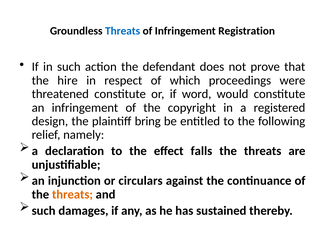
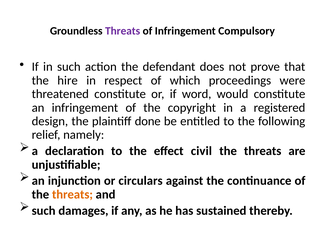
Threats at (123, 31) colour: blue -> purple
Registration: Registration -> Compulsory
bring: bring -> done
falls: falls -> civil
